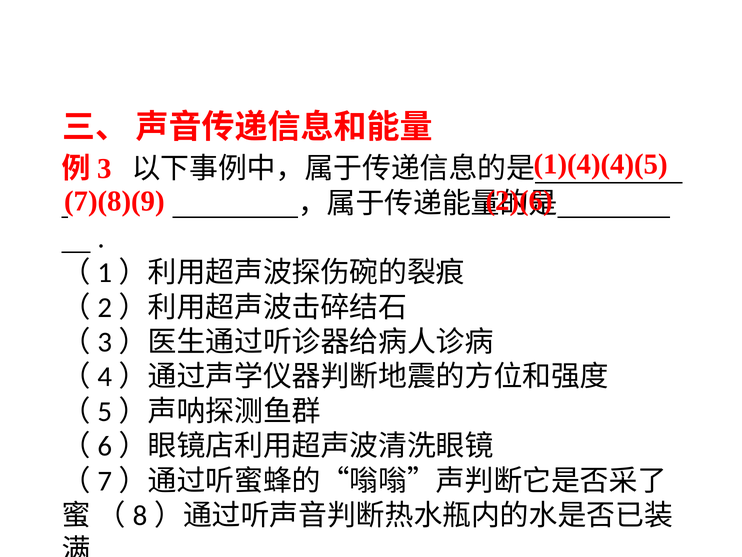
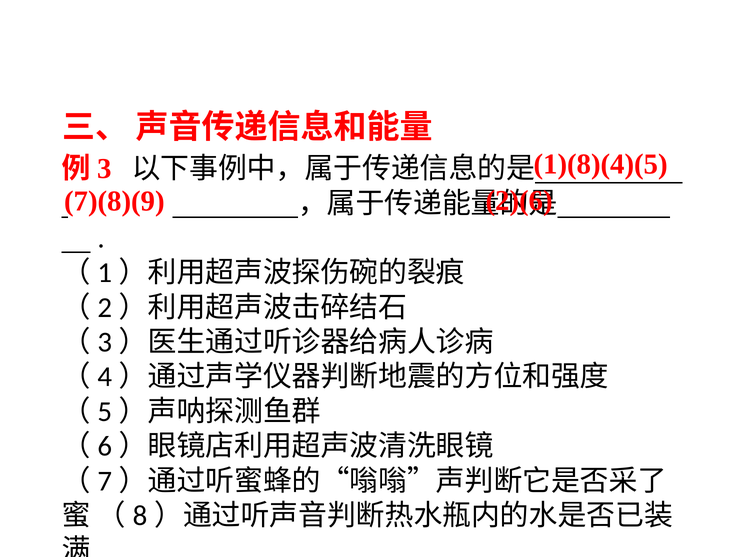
1)(4)(4)(5: 1)(4)(4)(5 -> 1)(8)(4)(5
